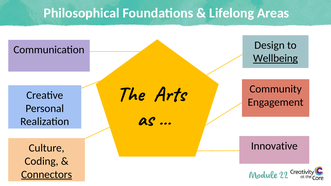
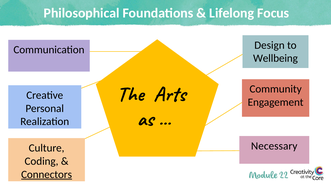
Areas: Areas -> Focus
Wellbeing underline: present -> none
Innovative: Innovative -> Necessary
